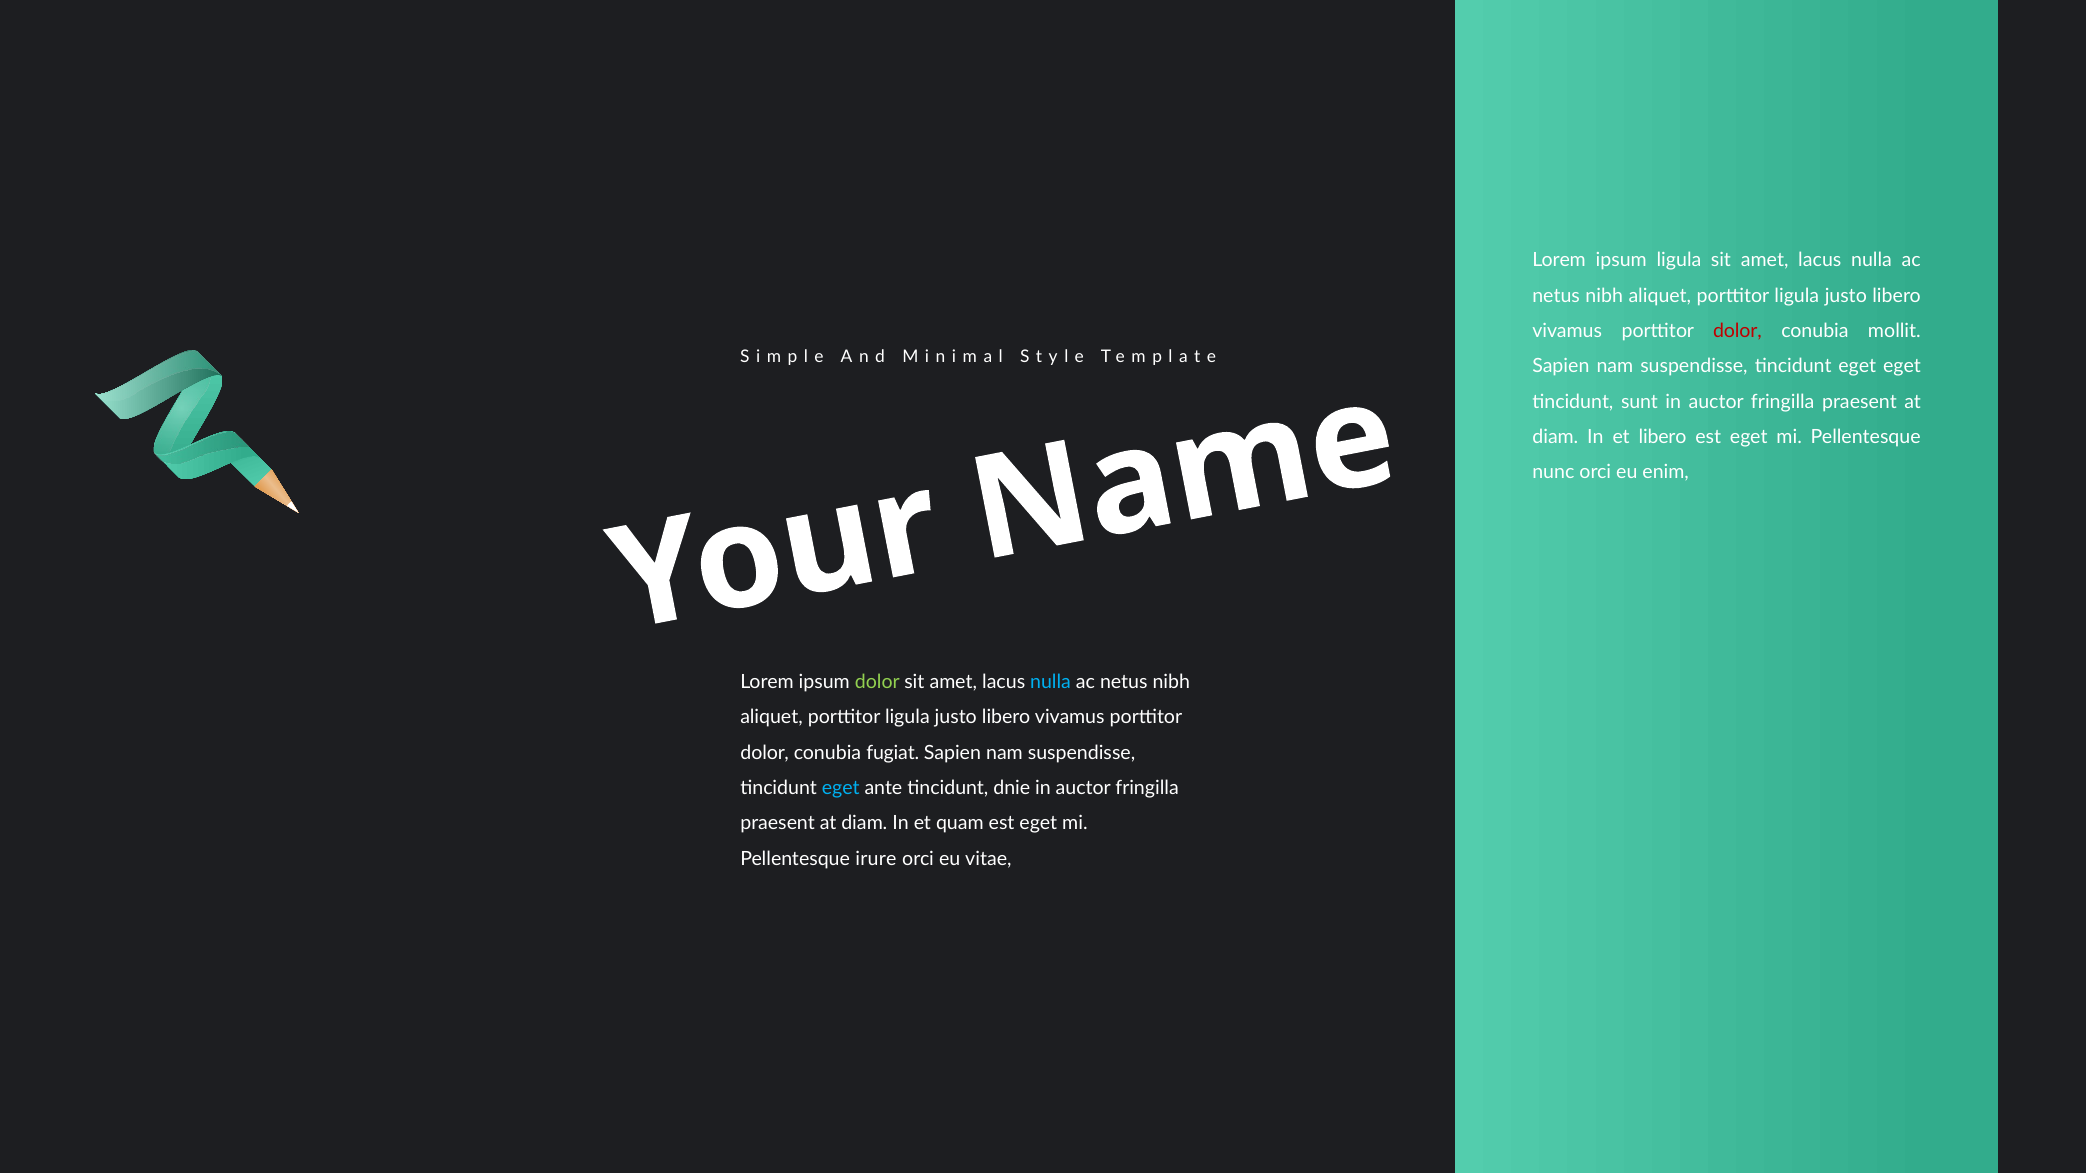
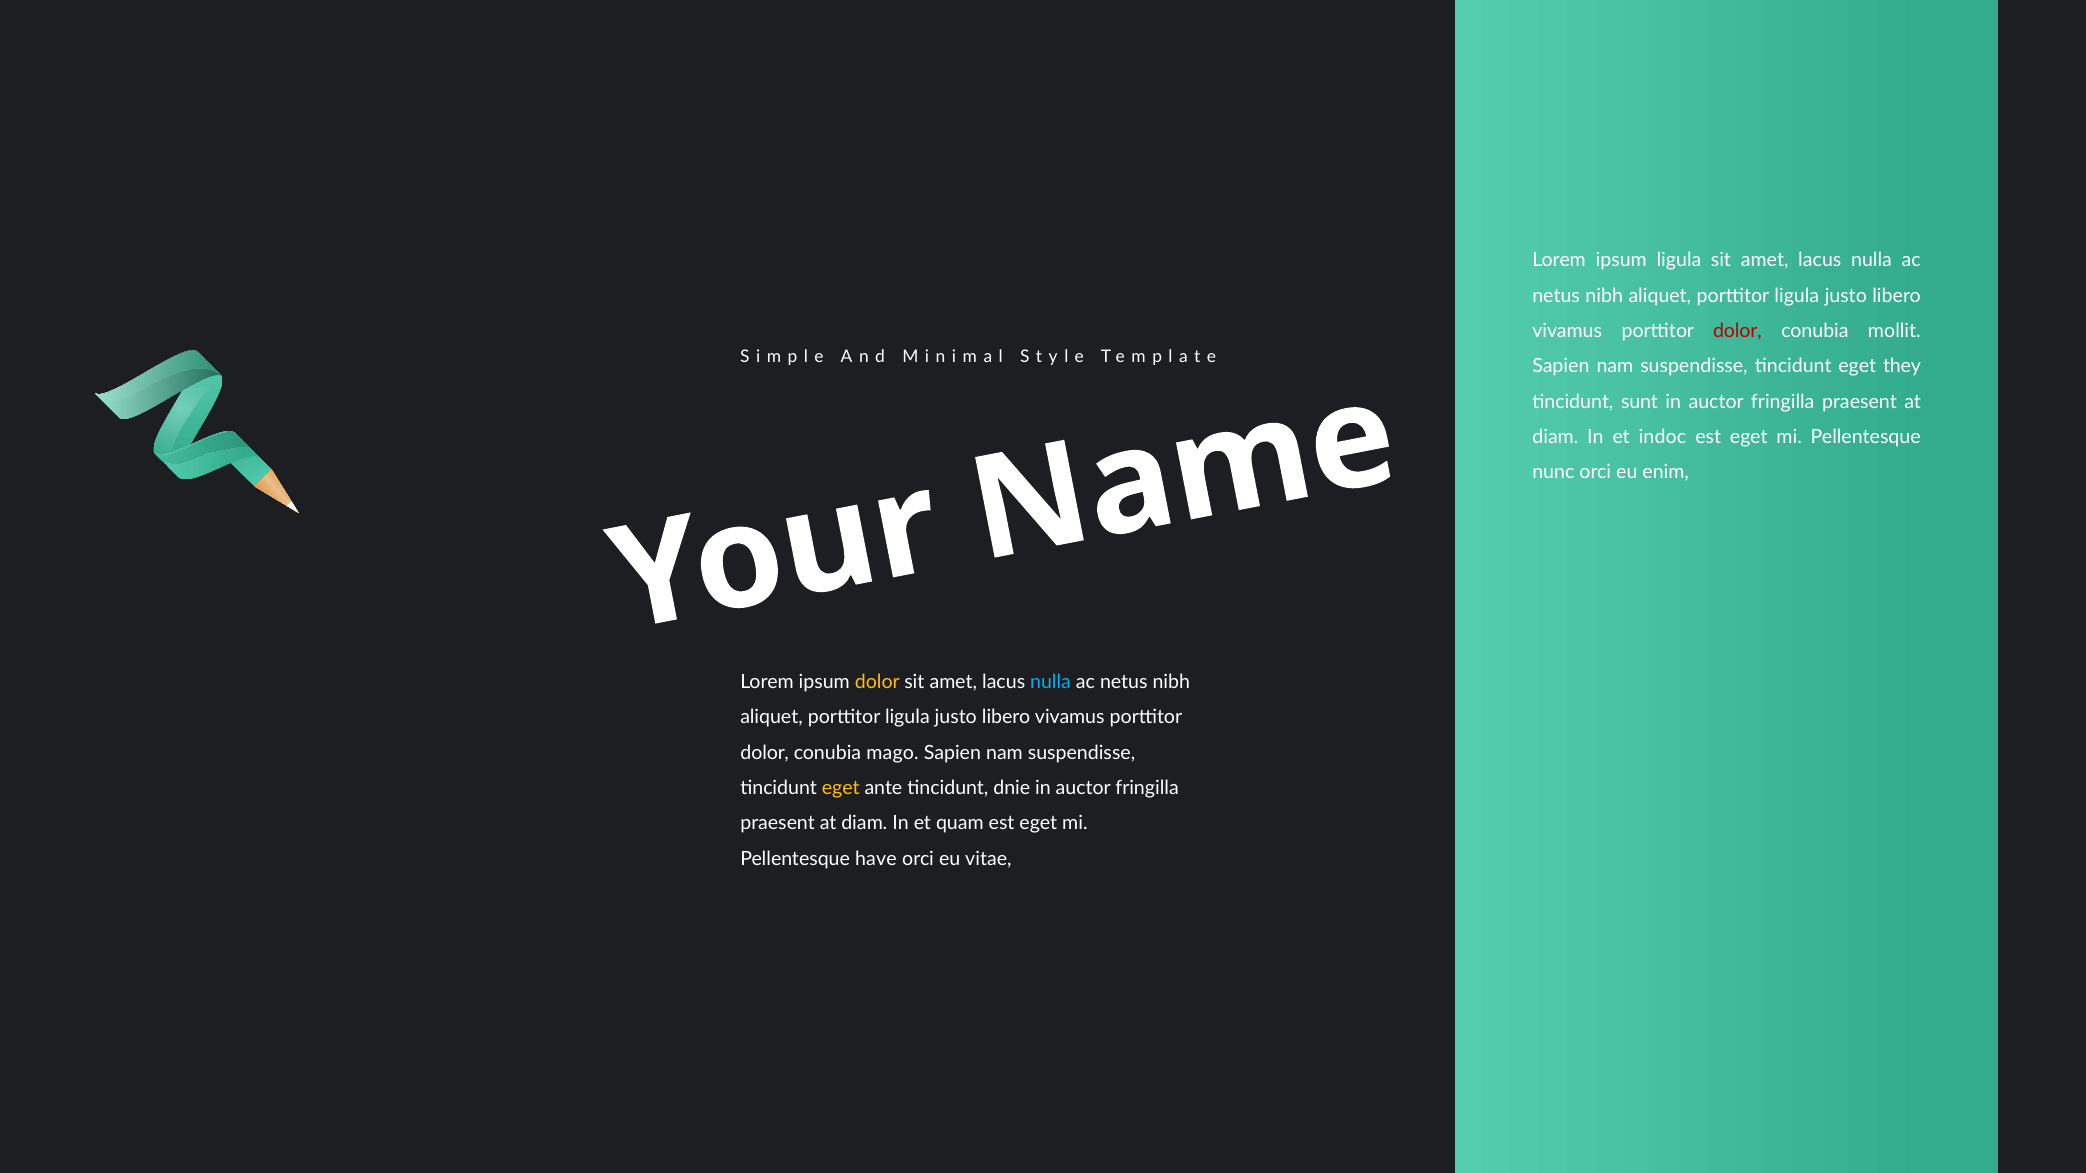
eget eget: eget -> they
et libero: libero -> indoc
dolor at (877, 682) colour: light green -> yellow
fugiat: fugiat -> mago
eget at (841, 788) colour: light blue -> yellow
irure: irure -> have
